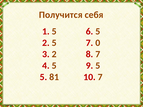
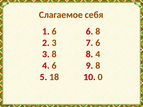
Получится: Получится -> Слагаемое
1 5: 5 -> 6
5 at (98, 31): 5 -> 8
2 5: 5 -> 3
7 0: 0 -> 6
3 2: 2 -> 8
7 at (98, 54): 7 -> 4
4 5: 5 -> 6
9 5: 5 -> 8
81: 81 -> 18
10 7: 7 -> 0
